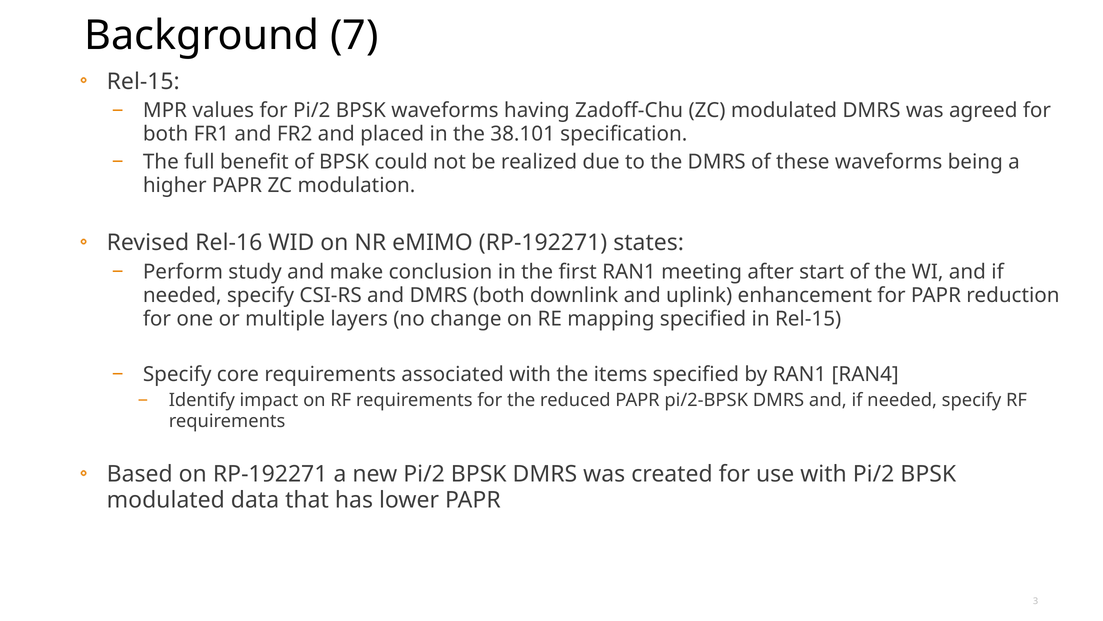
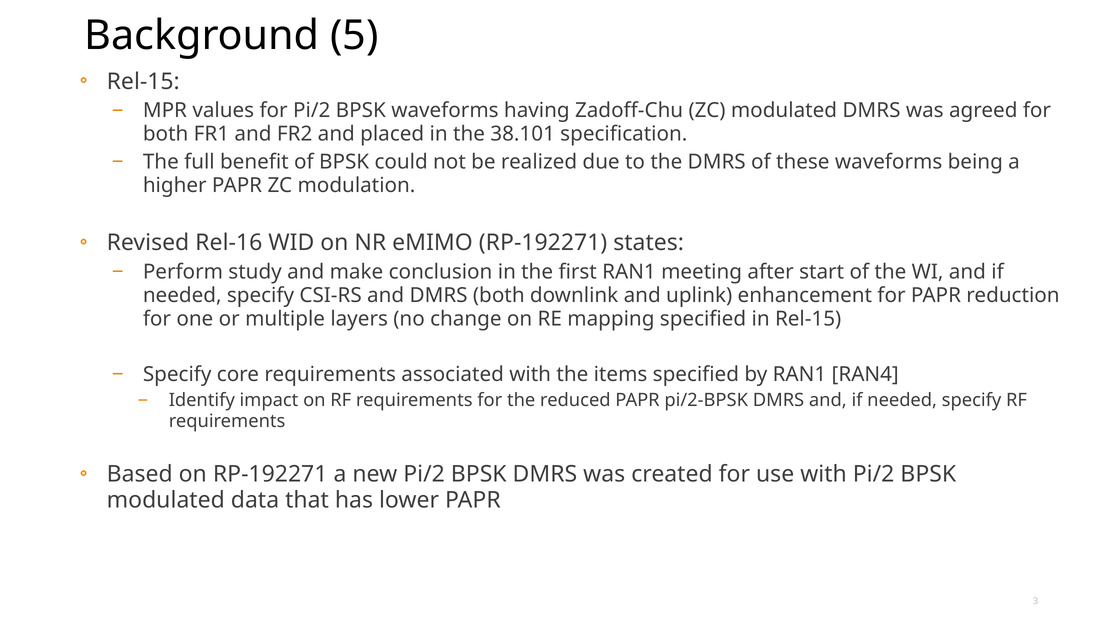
7: 7 -> 5
